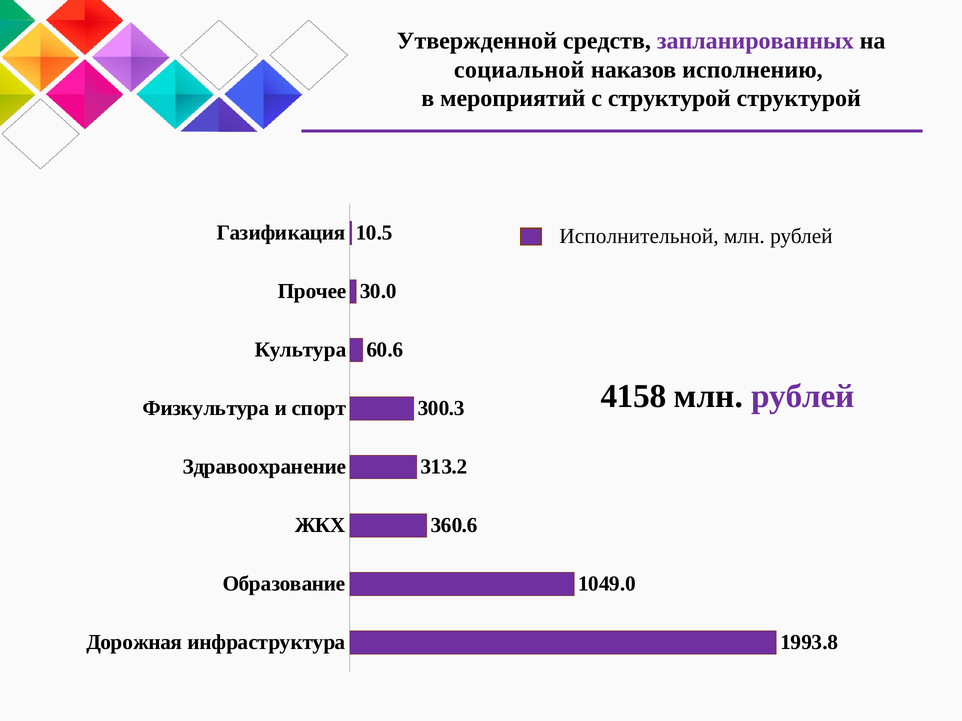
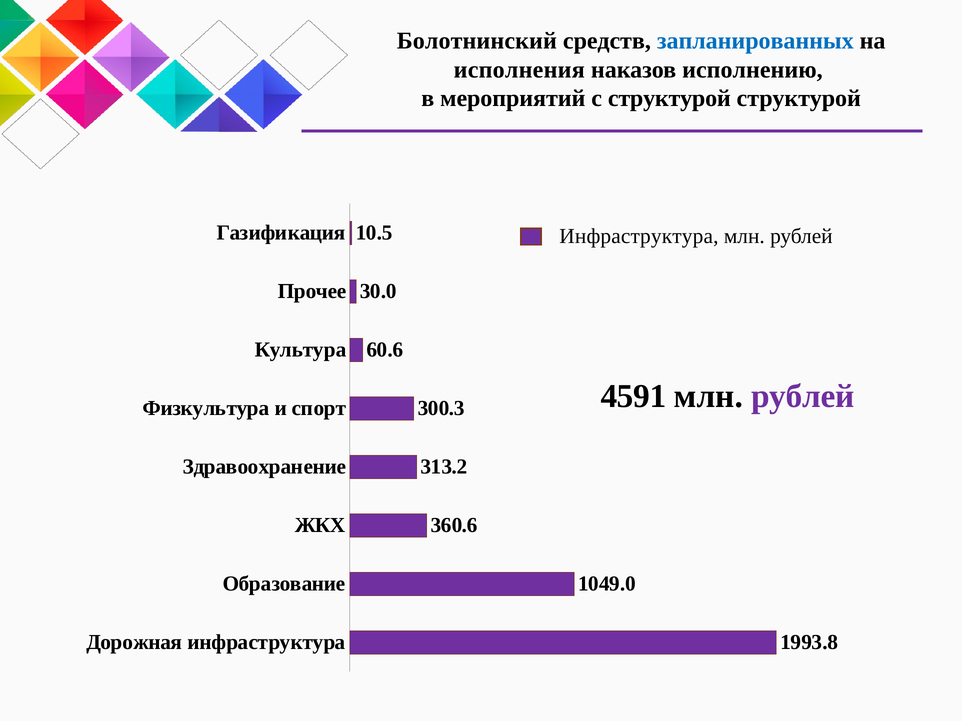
Утвержденной: Утвержденной -> Болотнинский
запланированных colour: purple -> blue
социальной: социальной -> исполнения
Исполнительной at (639, 237): Исполнительной -> Инфраструктура
4158: 4158 -> 4591
